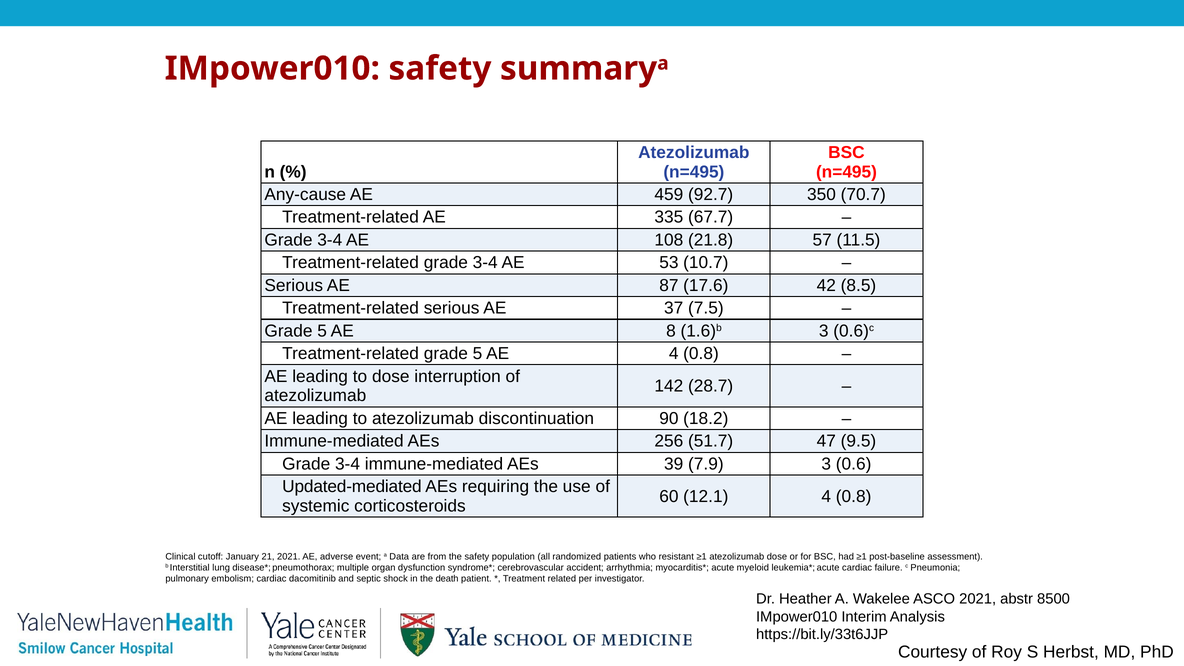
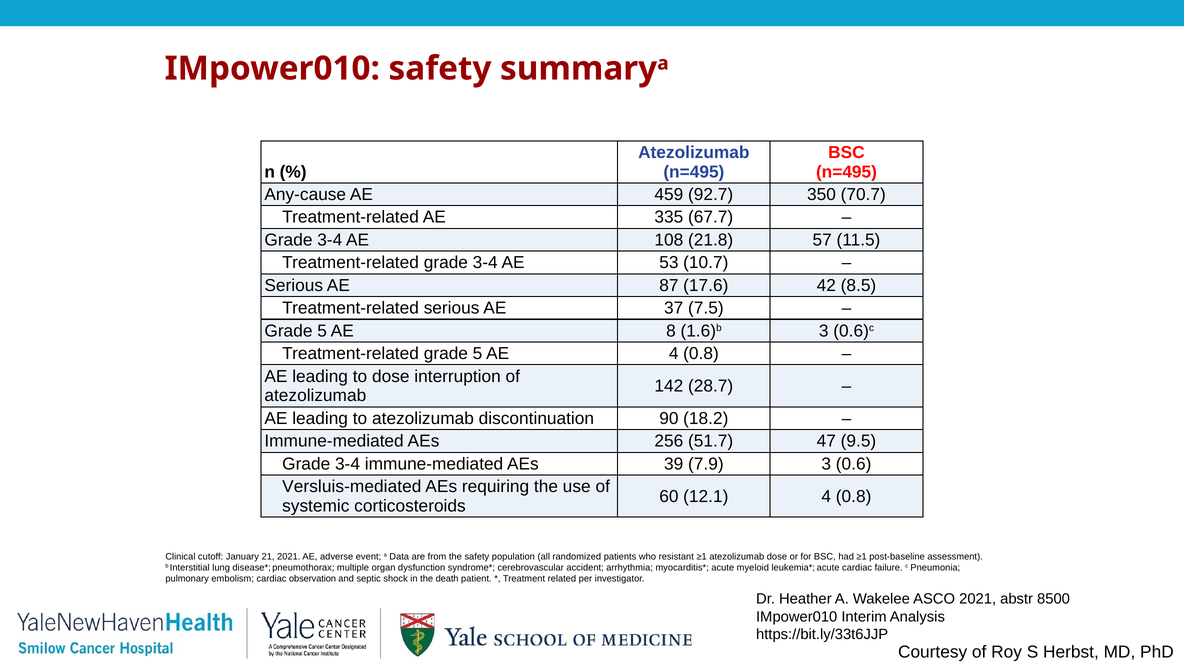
Updated-mediated: Updated-mediated -> Versluis-mediated
dacomitinib: dacomitinib -> observation
